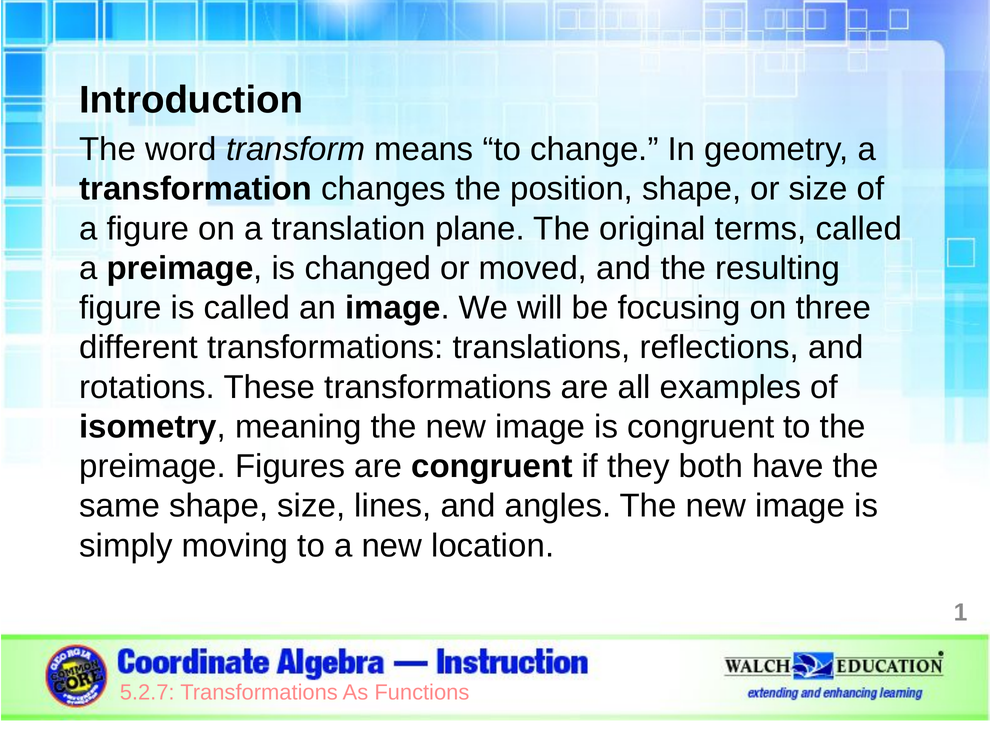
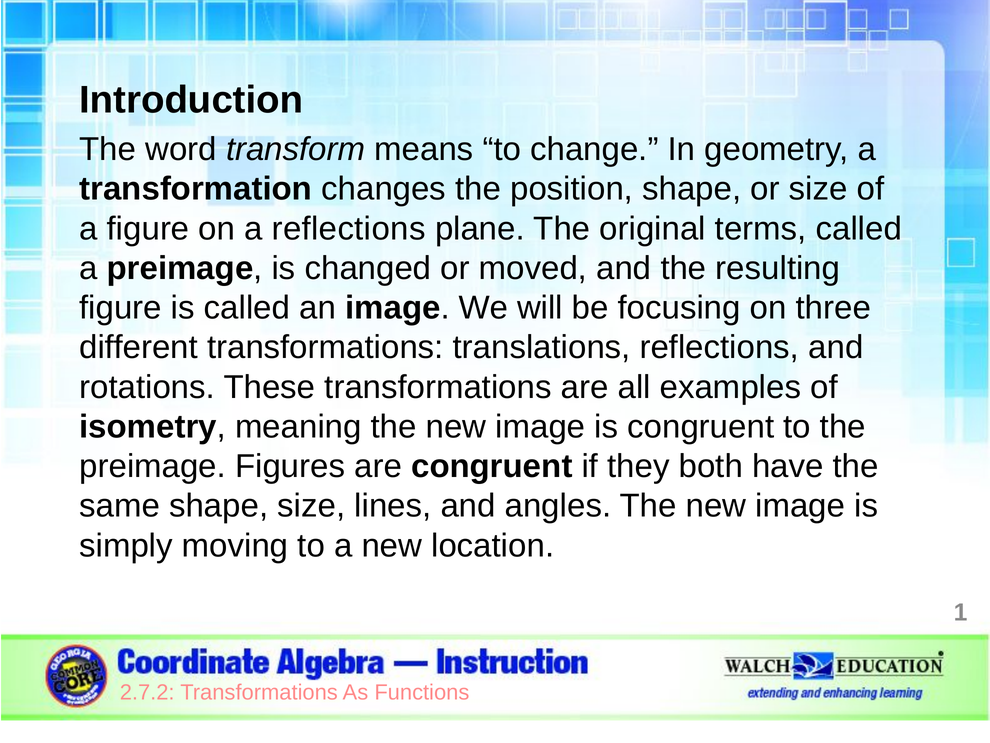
a translation: translation -> reflections
5.2.7: 5.2.7 -> 2.7.2
